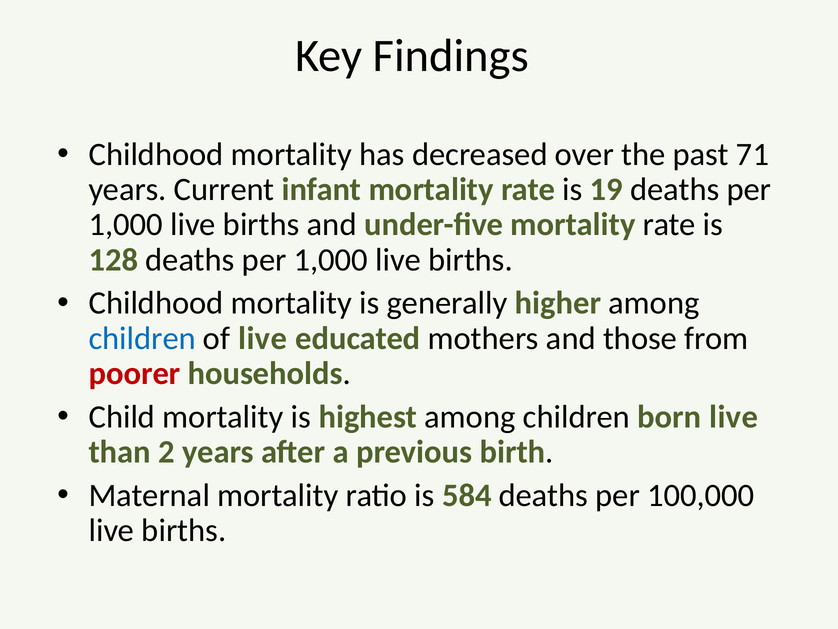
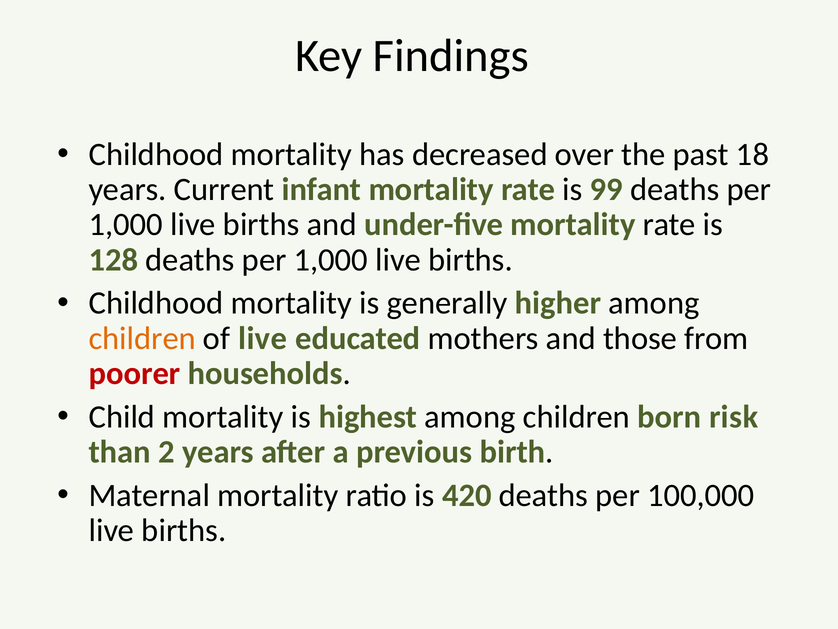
71: 71 -> 18
19: 19 -> 99
children at (142, 338) colour: blue -> orange
born live: live -> risk
584: 584 -> 420
